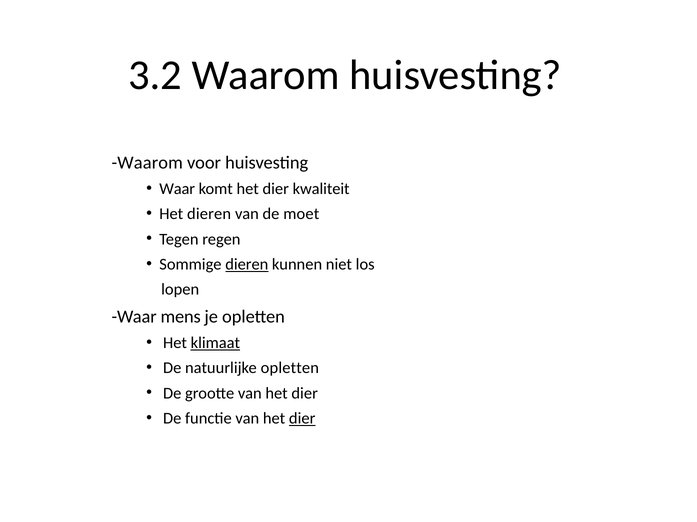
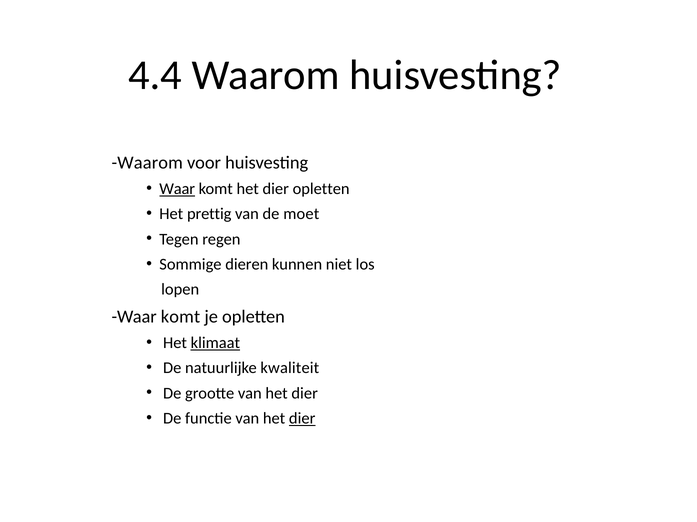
3.2: 3.2 -> 4.4
Waar at (177, 189) underline: none -> present
dier kwaliteit: kwaliteit -> opletten
Het dieren: dieren -> prettig
dieren at (247, 265) underline: present -> none
mens at (181, 317): mens -> komt
natuurlijke opletten: opletten -> kwaliteit
